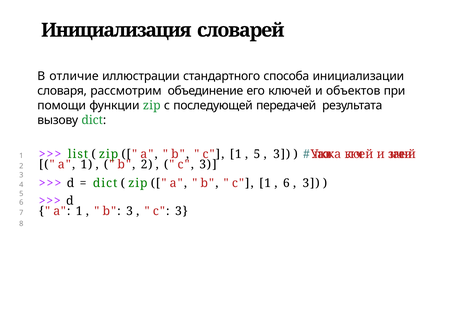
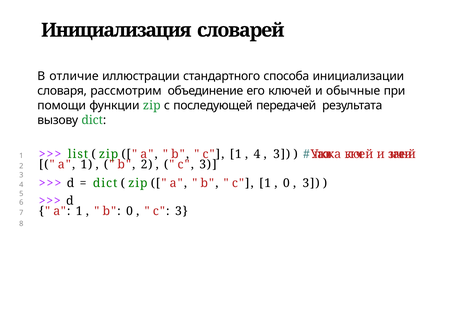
объектов: объектов -> обычные
5 at (257, 154): 5 -> 4
6 at (286, 183): 6 -> 0
b 3: 3 -> 0
